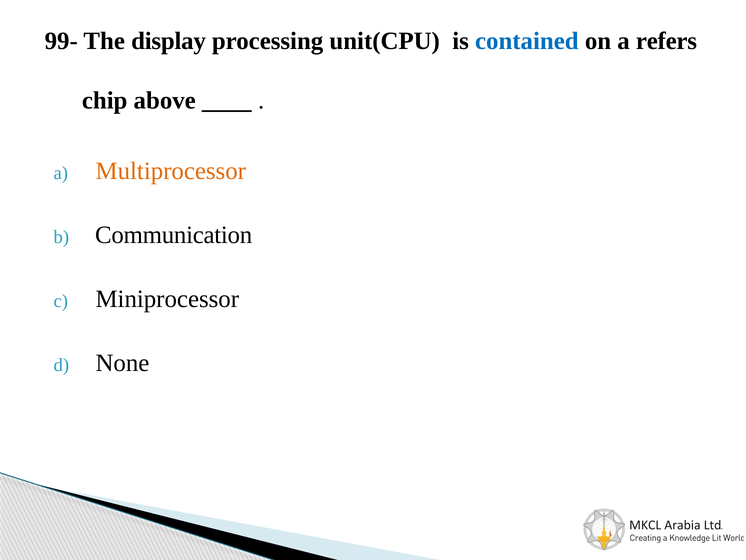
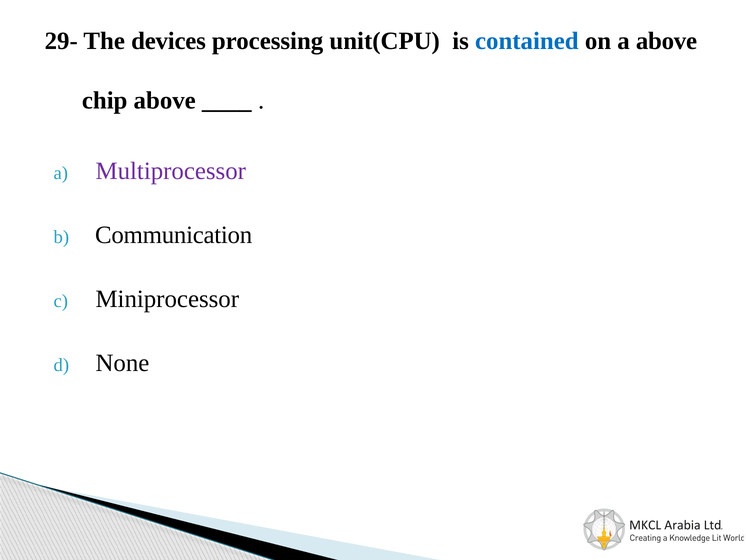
99-: 99- -> 29-
display: display -> devices
a refers: refers -> above
Multiprocessor colour: orange -> purple
